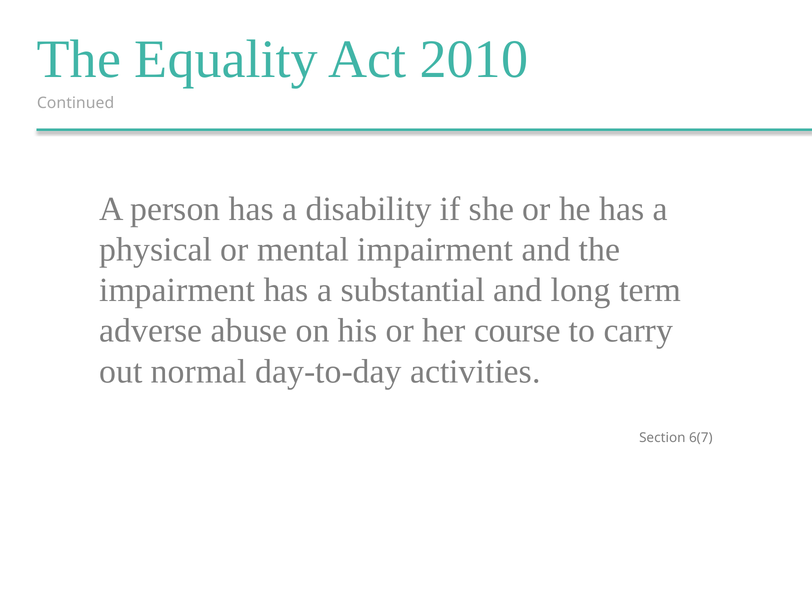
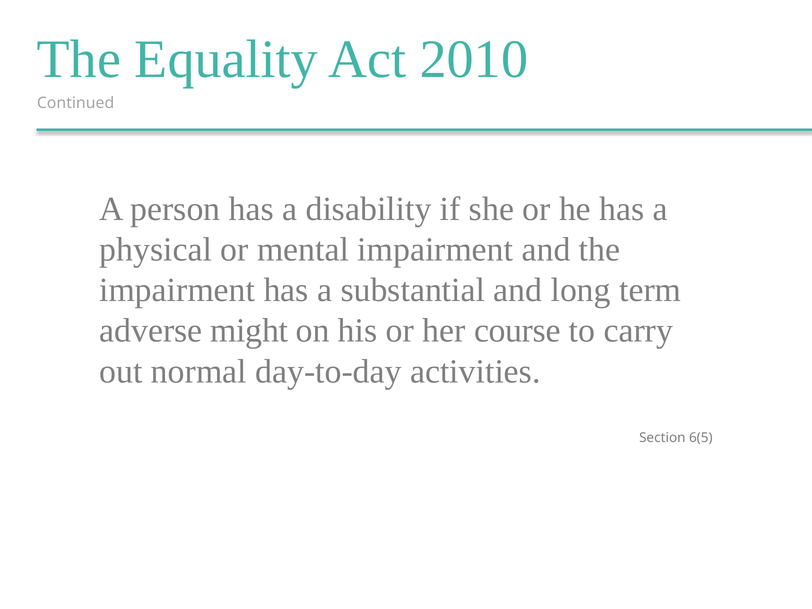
abuse: abuse -> might
6(7: 6(7 -> 6(5
